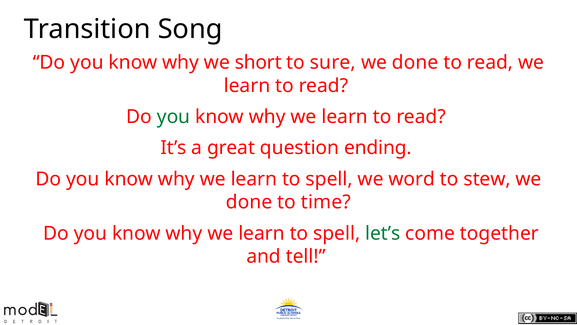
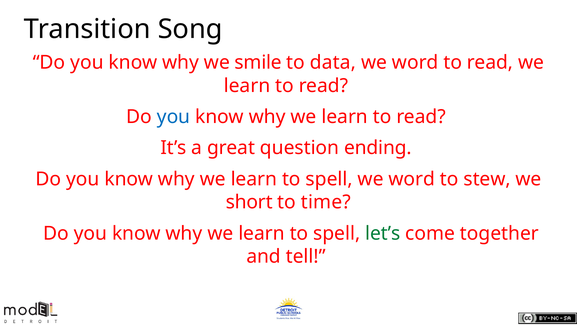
short: short -> smile
sure: sure -> data
done at (415, 62): done -> word
you at (174, 117) colour: green -> blue
done at (249, 202): done -> short
